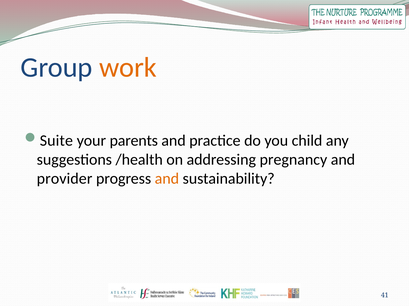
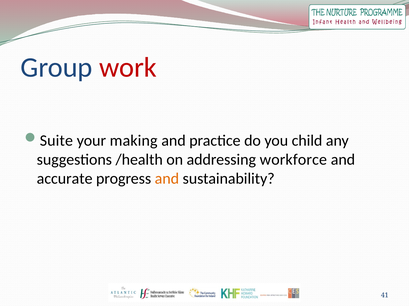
work colour: orange -> red
parents: parents -> making
pregnancy: pregnancy -> workforce
provider: provider -> accurate
